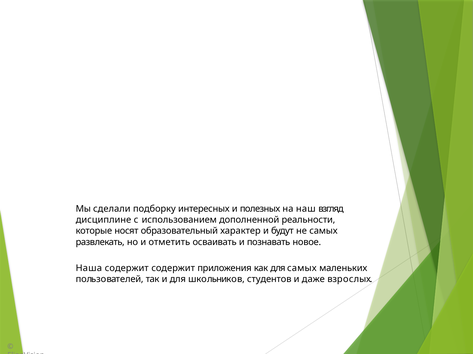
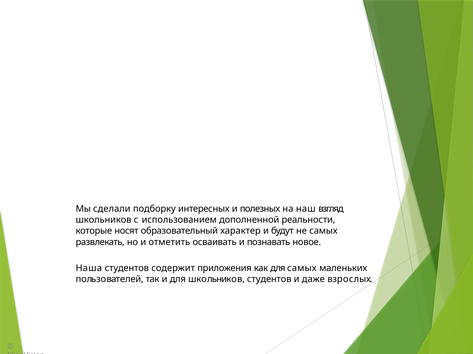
дисциплине at (103, 220): дисциплине -> школьников
Наша содержит: содержит -> студентов
